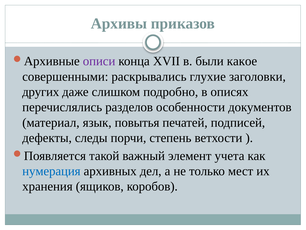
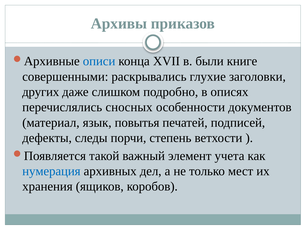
описи colour: purple -> blue
какое: какое -> книге
разделов: разделов -> сносных
